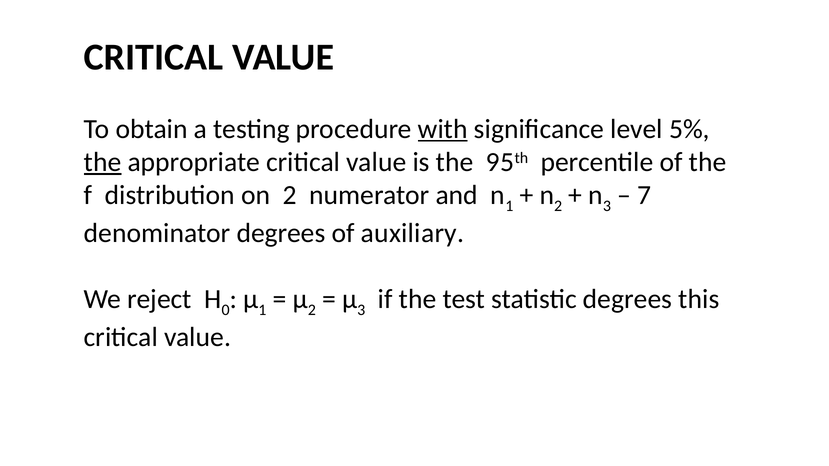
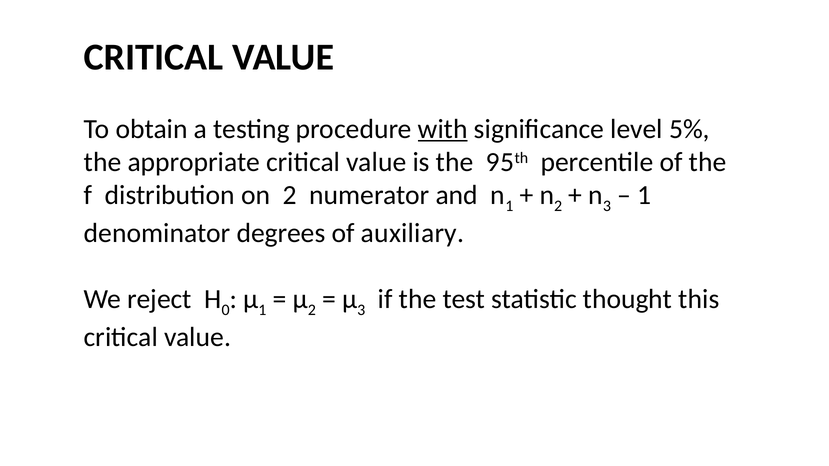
the at (103, 162) underline: present -> none
7 at (644, 195): 7 -> 1
statistic degrees: degrees -> thought
